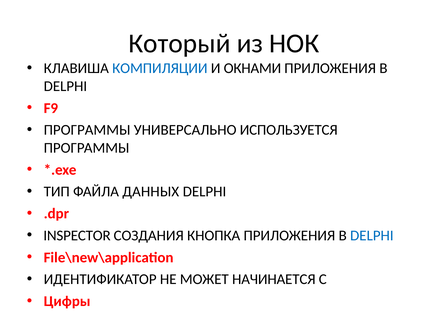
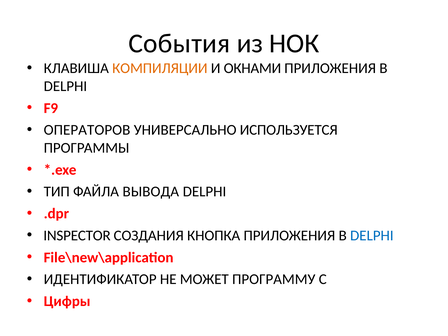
Который: Который -> События
КОМПИЛЯЦИИ colour: blue -> orange
ПРОГРАММЫ at (87, 130): ПРОГРАММЫ -> ОПЕРАТОРОВ
ДАННЫХ: ДАННЫХ -> ВЫВОДА
НАЧИНАЕТСЯ: НАЧИНАЕТСЯ -> ПРОГРАММУ
